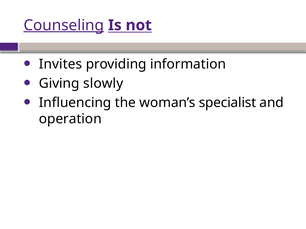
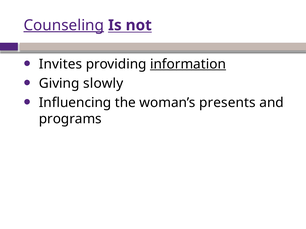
information underline: none -> present
specialist: specialist -> presents
operation: operation -> programs
